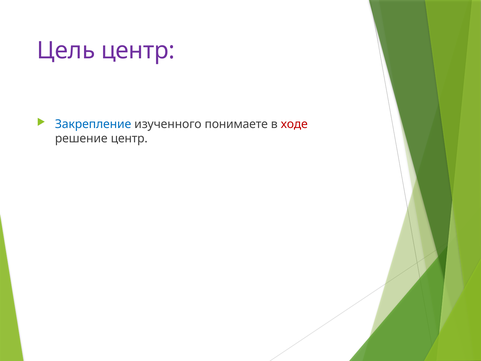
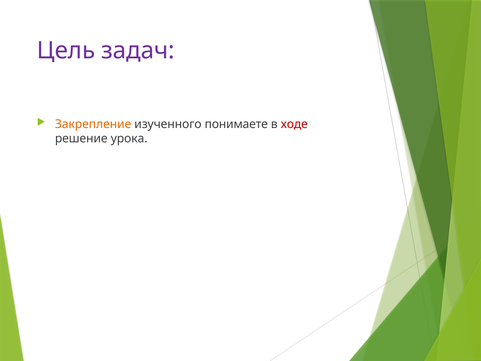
Цель центр: центр -> задач
Закрепление colour: blue -> orange
решение центр: центр -> урока
